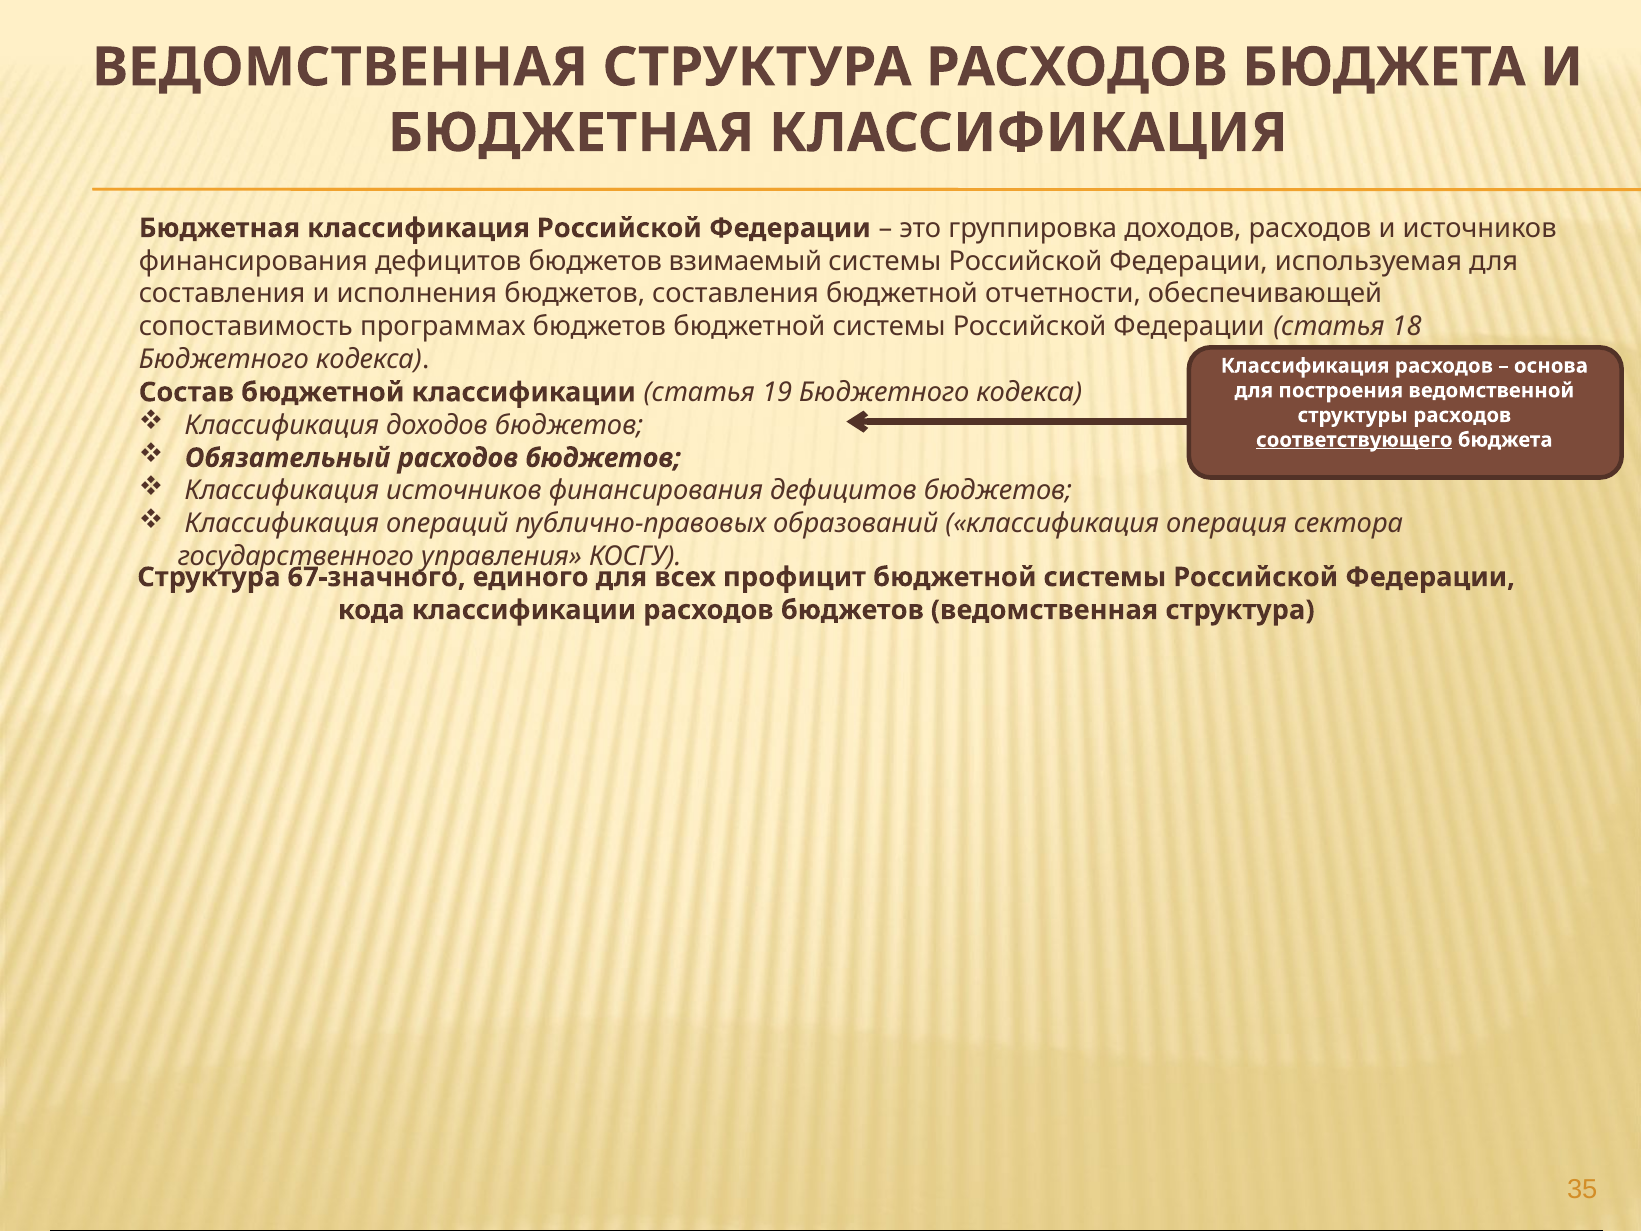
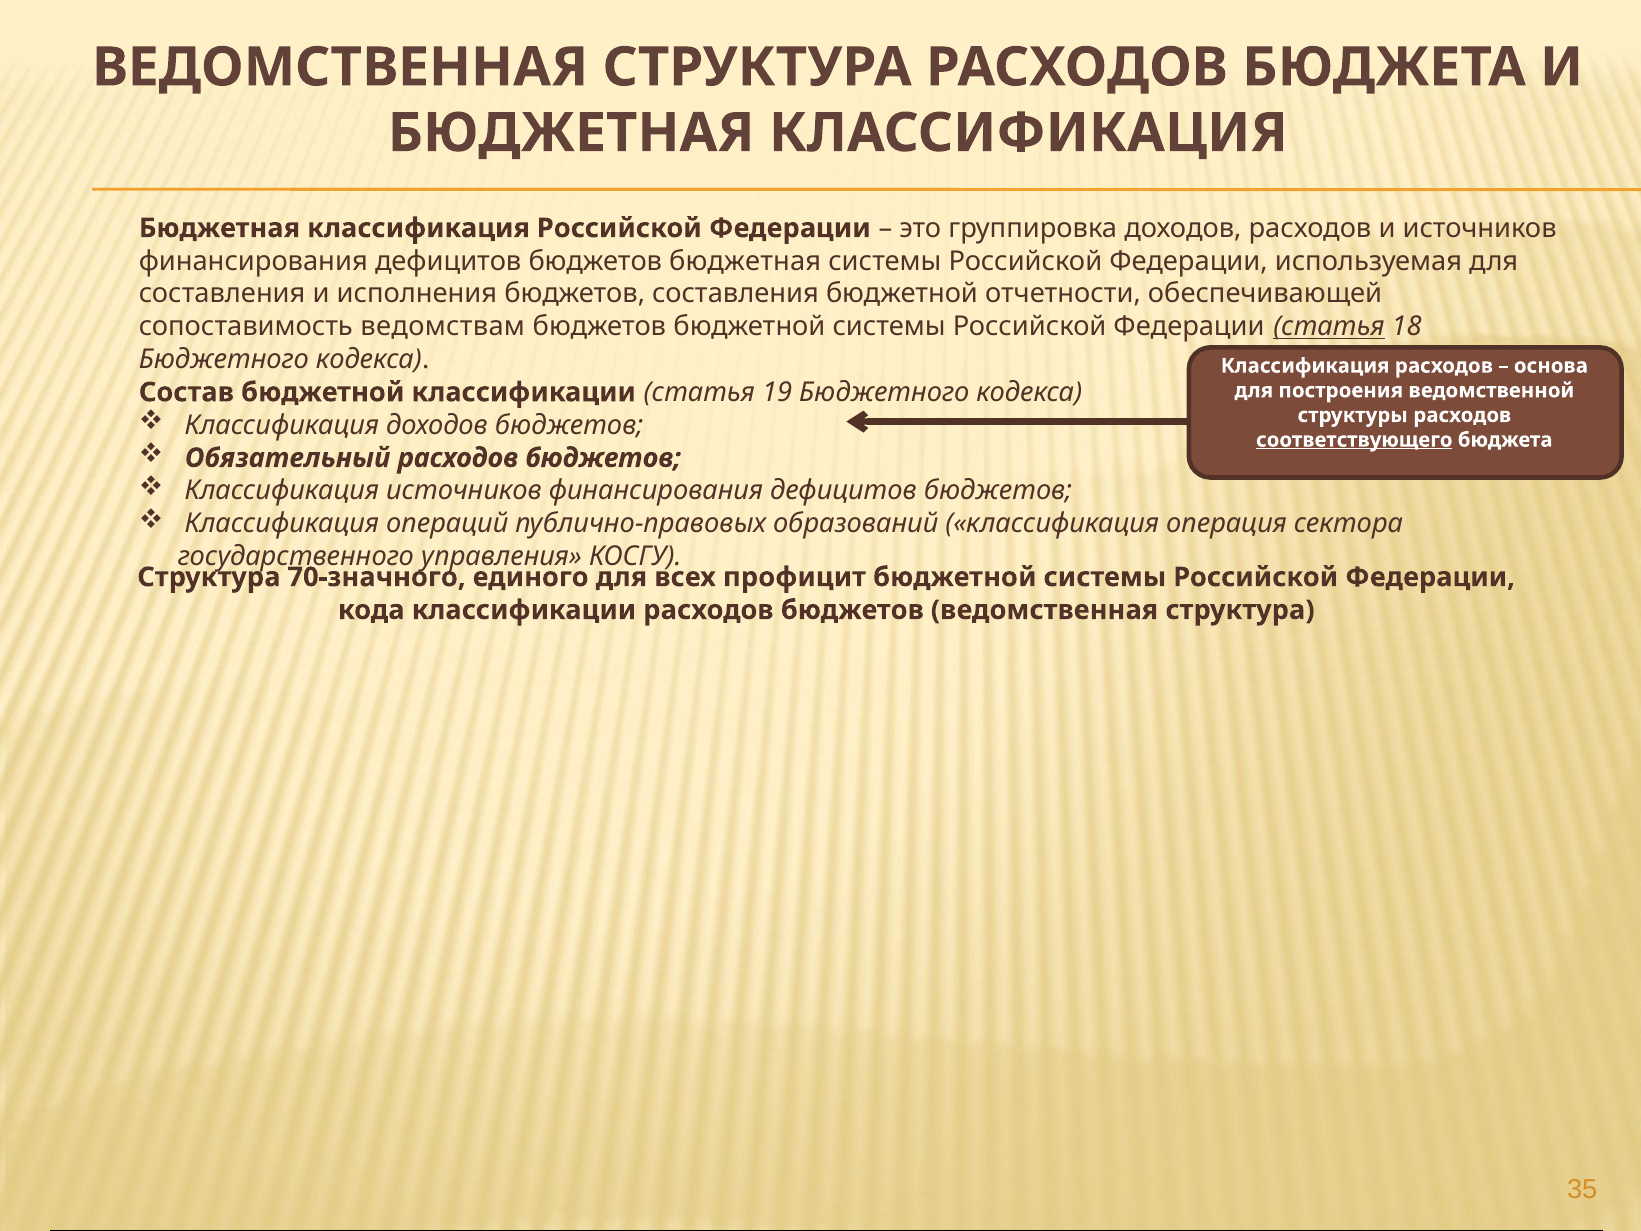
бюджетов взимаемый: взимаемый -> бюджетная
программах: программах -> ведомствам
статья at (1329, 327) underline: none -> present
67-значного: 67-значного -> 70-значного
